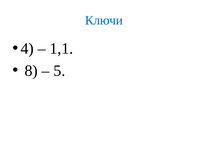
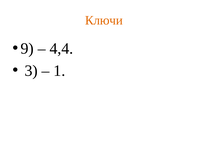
Ключи colour: blue -> orange
4: 4 -> 9
1,1: 1,1 -> 4,4
8: 8 -> 3
5: 5 -> 1
